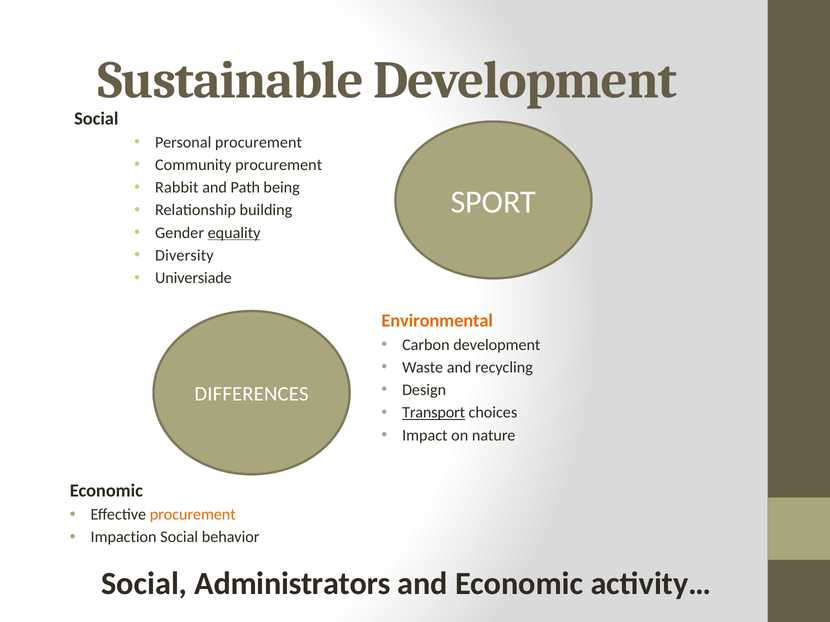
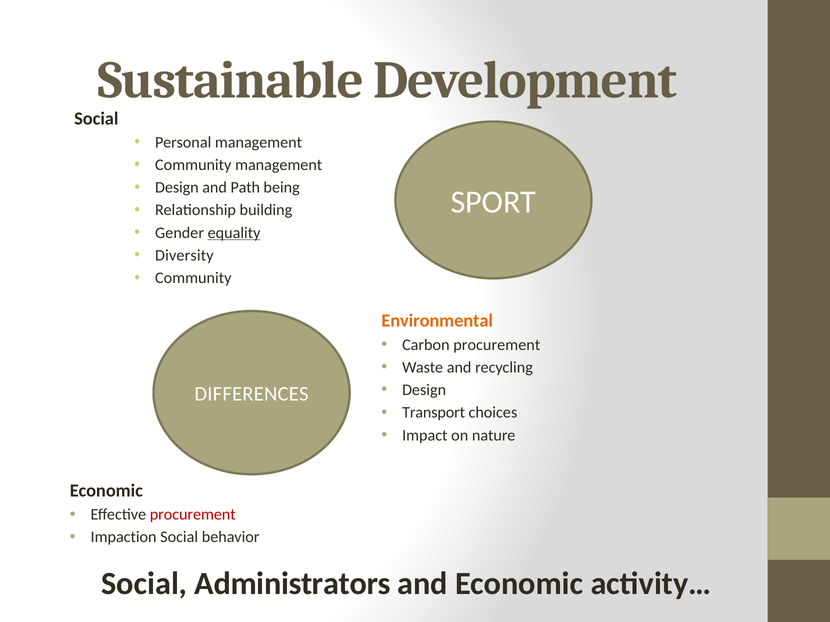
Personal procurement: procurement -> management
Community procurement: procurement -> management
Rabbit at (177, 188): Rabbit -> Design
Universiade at (193, 278): Universiade -> Community
Carbon development: development -> procurement
Transport underline: present -> none
procurement at (193, 515) colour: orange -> red
